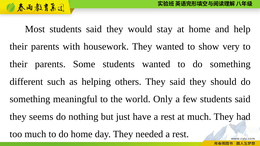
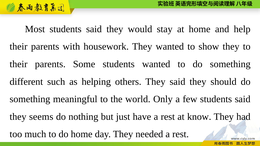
show very: very -> they
at much: much -> know
